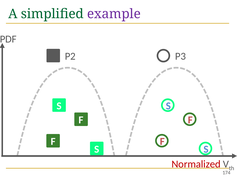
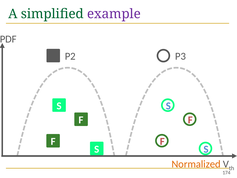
Normalized colour: red -> orange
